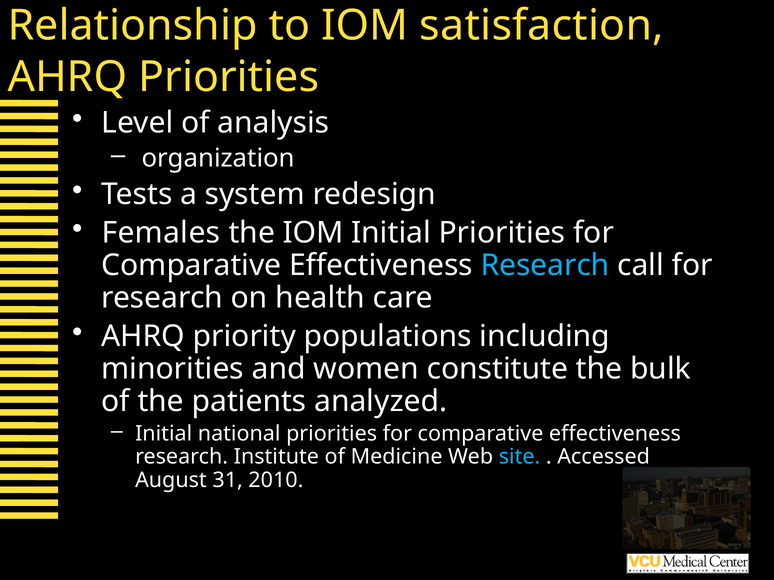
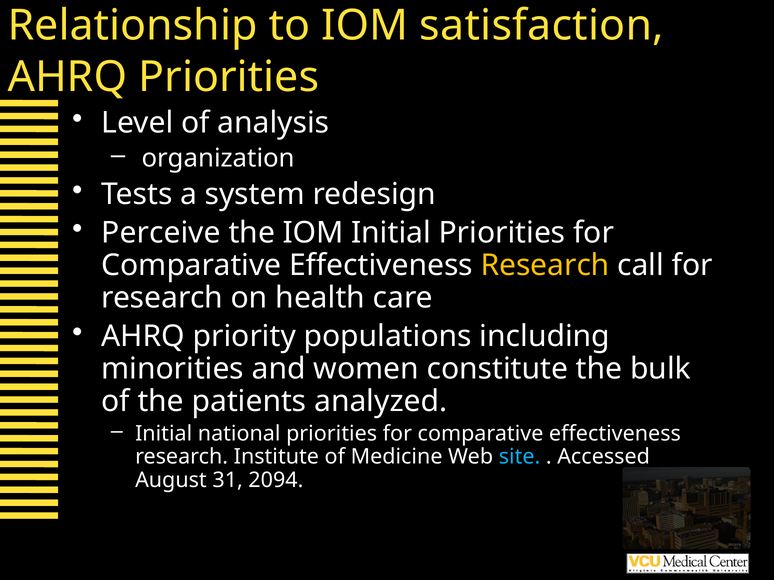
Females: Females -> Perceive
Research at (545, 266) colour: light blue -> yellow
2010: 2010 -> 2094
